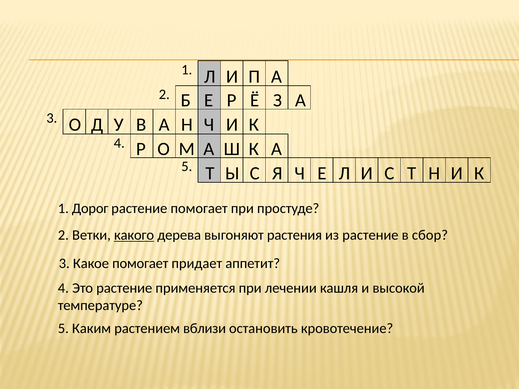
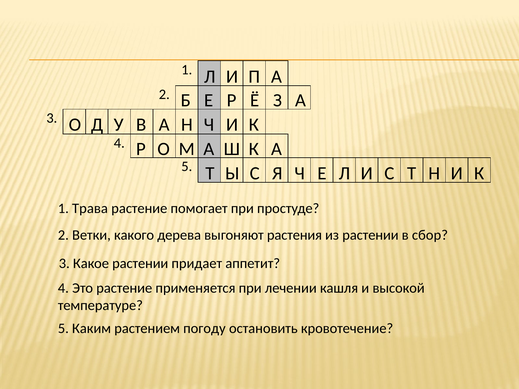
Дорог: Дорог -> Трава
какого underline: present -> none
из растение: растение -> растении
Какое помогает: помогает -> растении
вблизи: вблизи -> погоду
